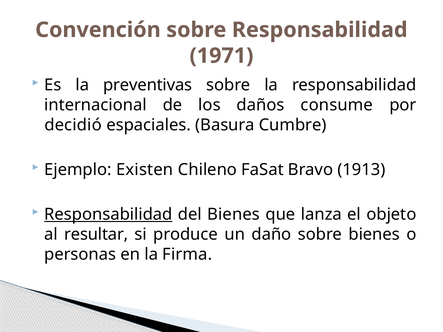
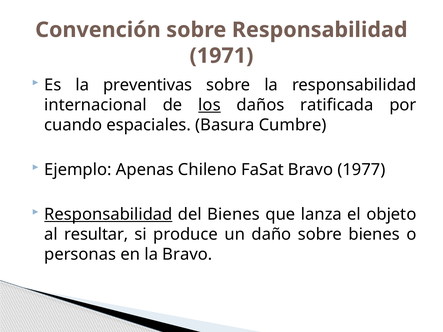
los underline: none -> present
consume: consume -> ratificada
decidió: decidió -> cuando
Existen: Existen -> Apenas
1913: 1913 -> 1977
la Firma: Firma -> Bravo
